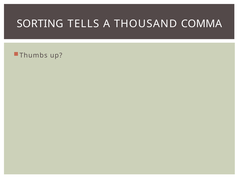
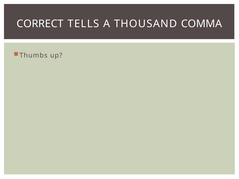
SORTING: SORTING -> CORRECT
